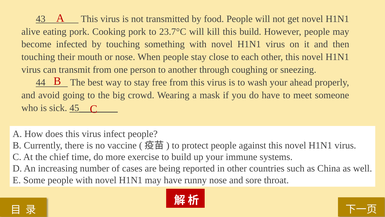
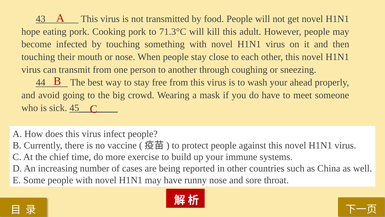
alive: alive -> hope
23.7°C: 23.7°C -> 71.3°C
this build: build -> adult
